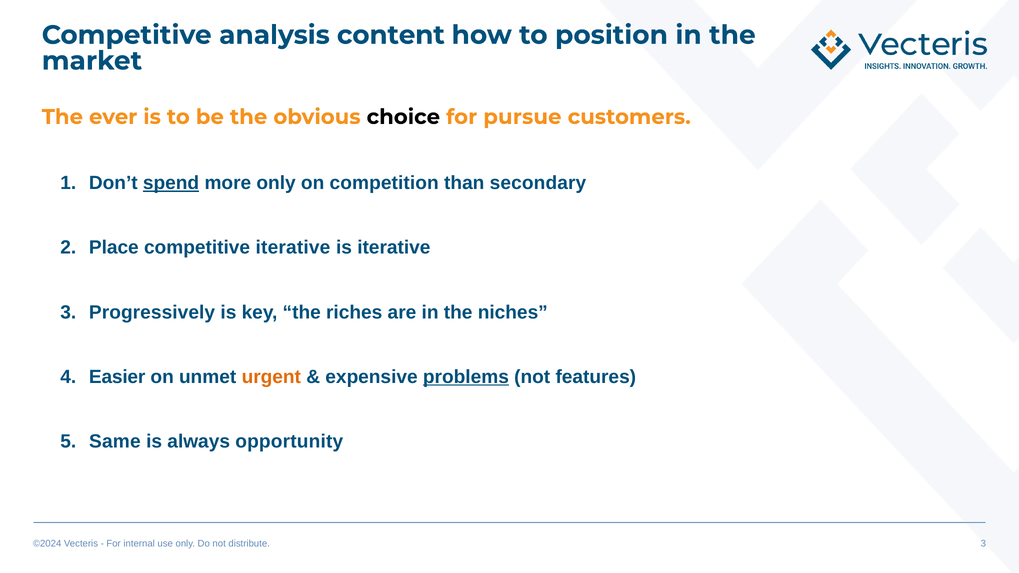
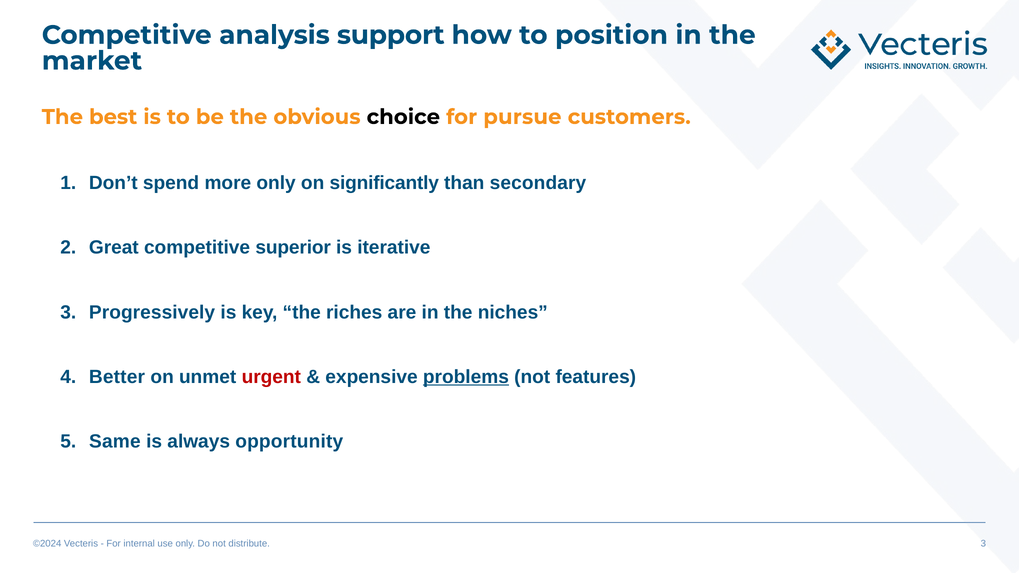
content: content -> support
ever: ever -> best
spend underline: present -> none
competition: competition -> significantly
Place: Place -> Great
competitive iterative: iterative -> superior
Easier: Easier -> Better
urgent colour: orange -> red
